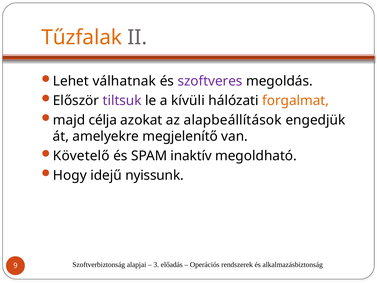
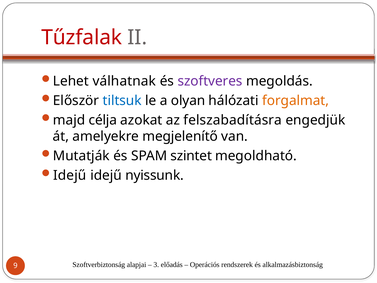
Tűzfalak colour: orange -> red
tiltsuk colour: purple -> blue
kívüli: kívüli -> olyan
alapbeállítások: alapbeállítások -> felszabadításra
Követelő: Követelő -> Mutatják
inaktív: inaktív -> szintet
Hogy at (70, 175): Hogy -> Idejű
